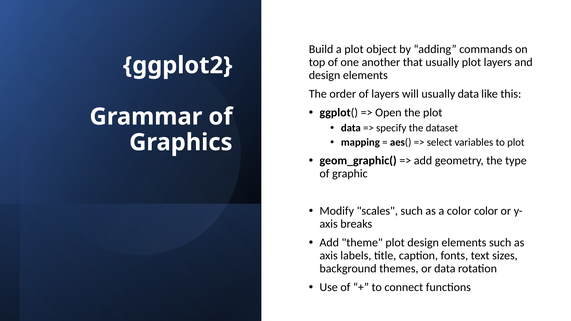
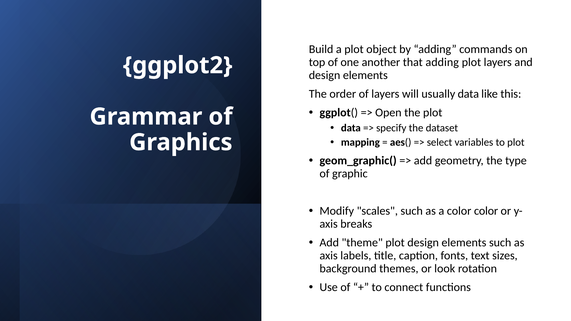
that usually: usually -> adding
or data: data -> look
